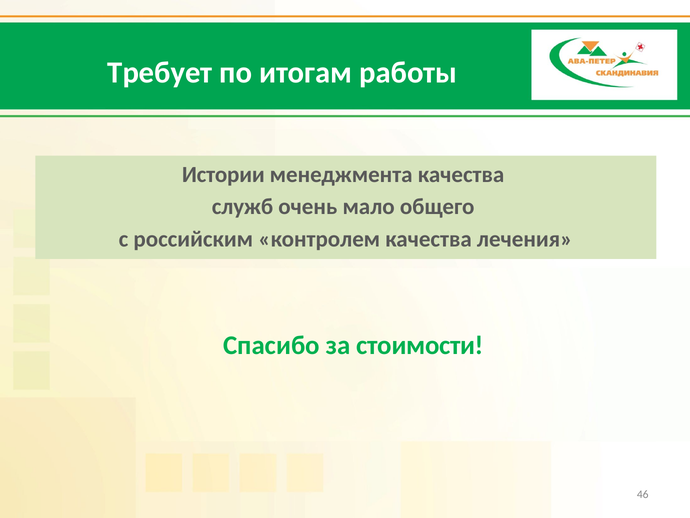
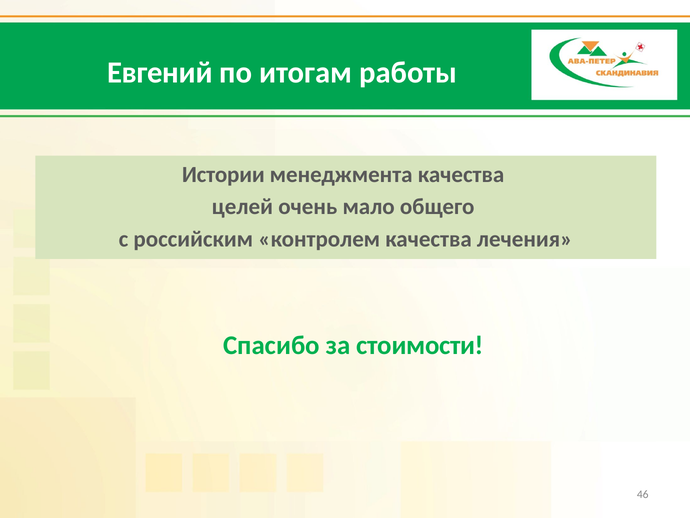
Требует: Требует -> Евгений
служб: служб -> целей
